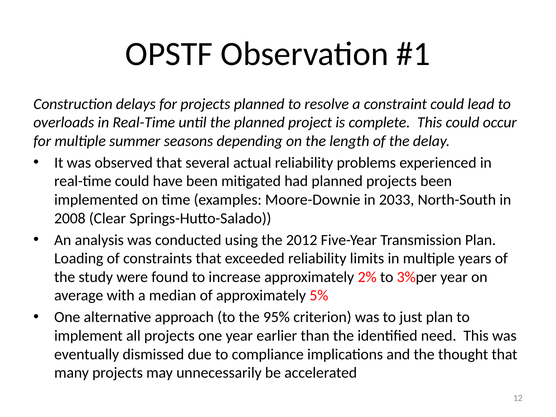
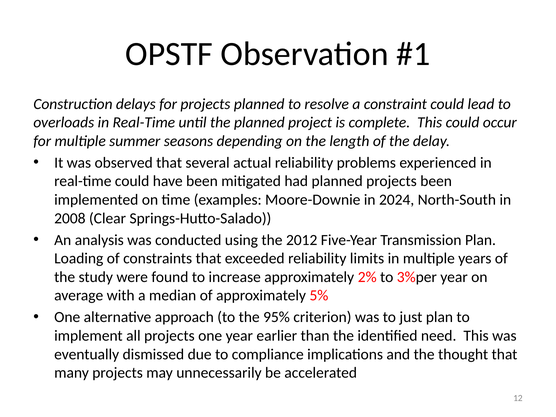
2033: 2033 -> 2024
